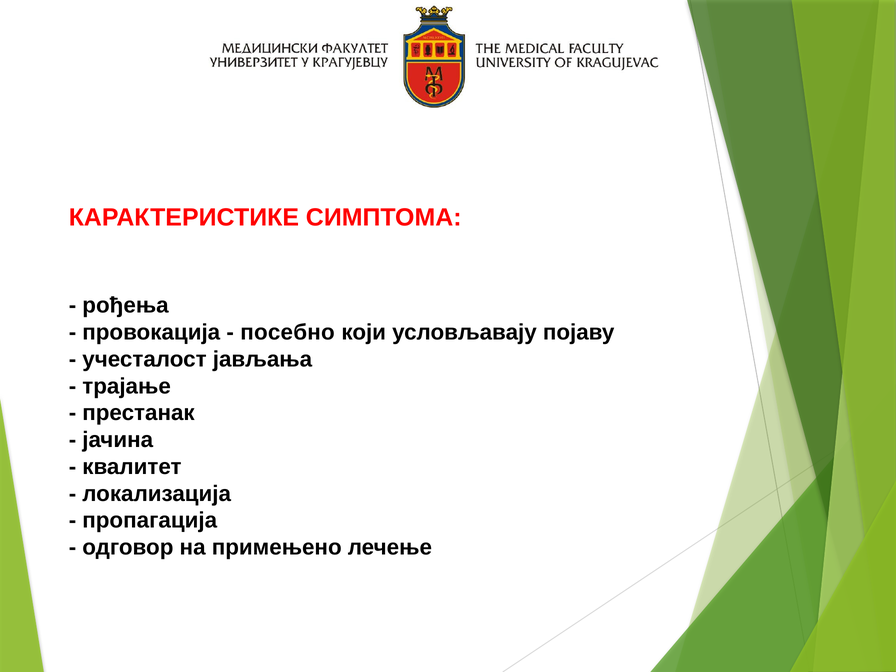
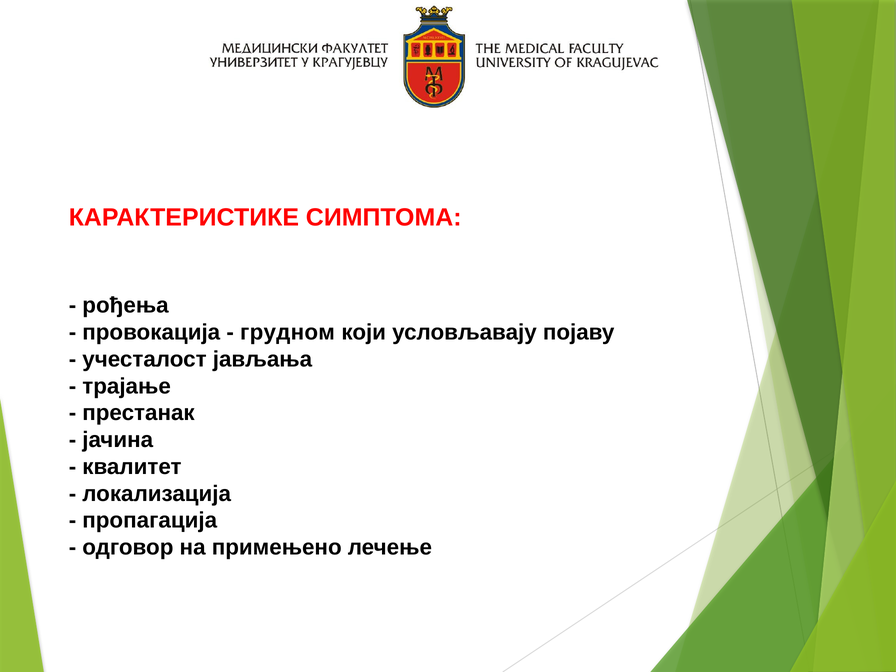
посебно: посебно -> грудном
